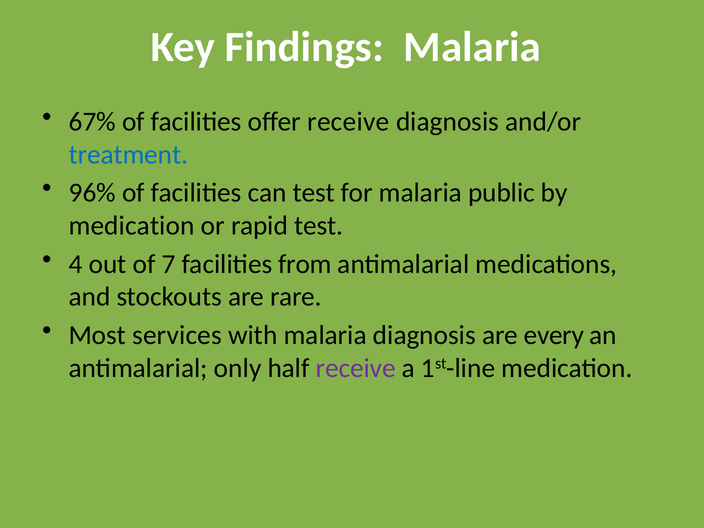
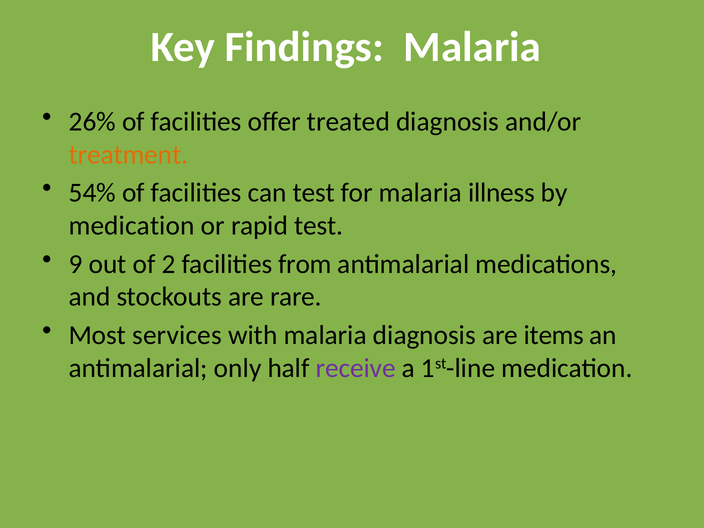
67%: 67% -> 26%
offer receive: receive -> treated
treatment colour: blue -> orange
96%: 96% -> 54%
public: public -> illness
4: 4 -> 9
7: 7 -> 2
every: every -> items
